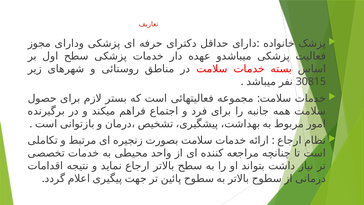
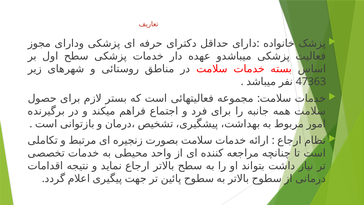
30815: 30815 -> 47363
